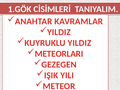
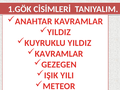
METEORLARI at (59, 54): METEORLARI -> KAVRAMLAR
